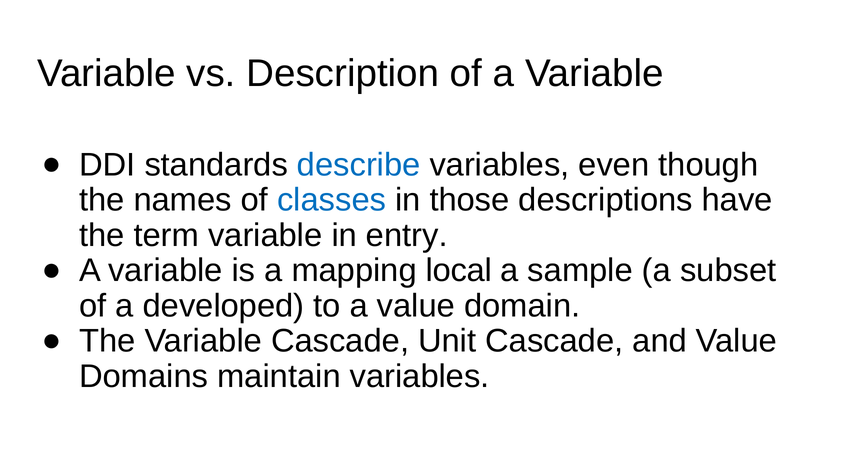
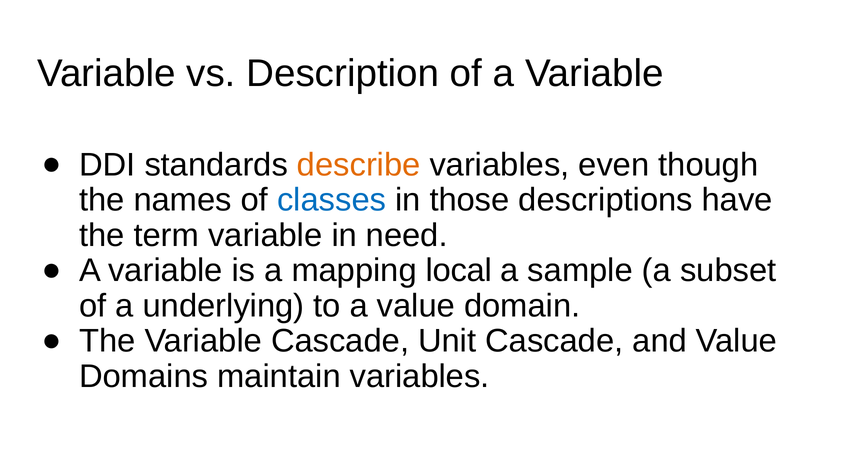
describe colour: blue -> orange
entry: entry -> need
developed: developed -> underlying
